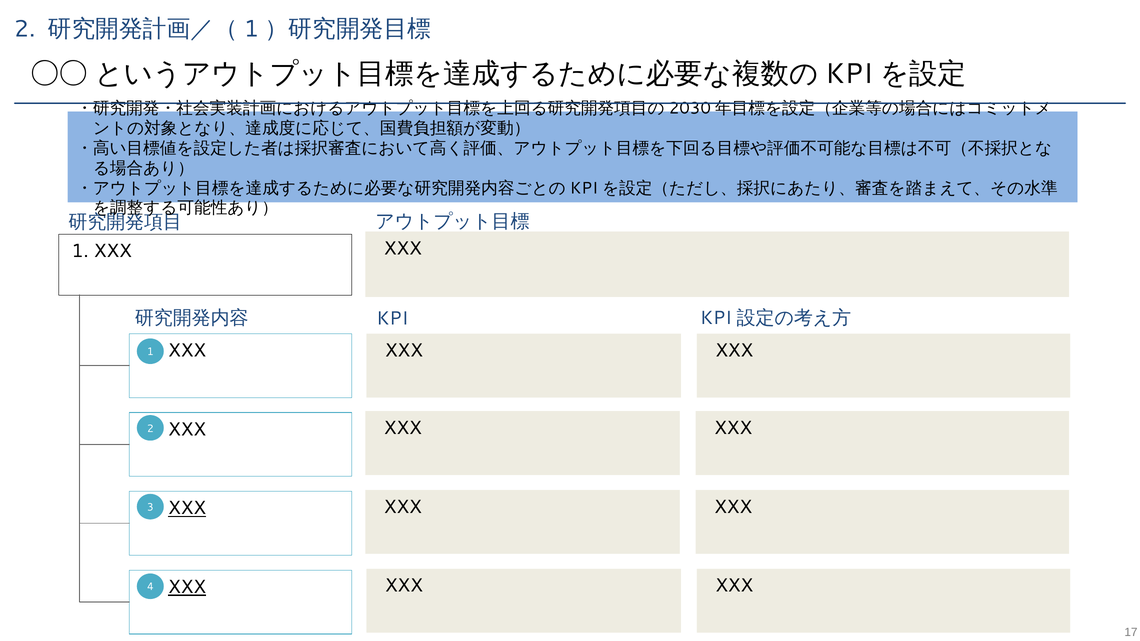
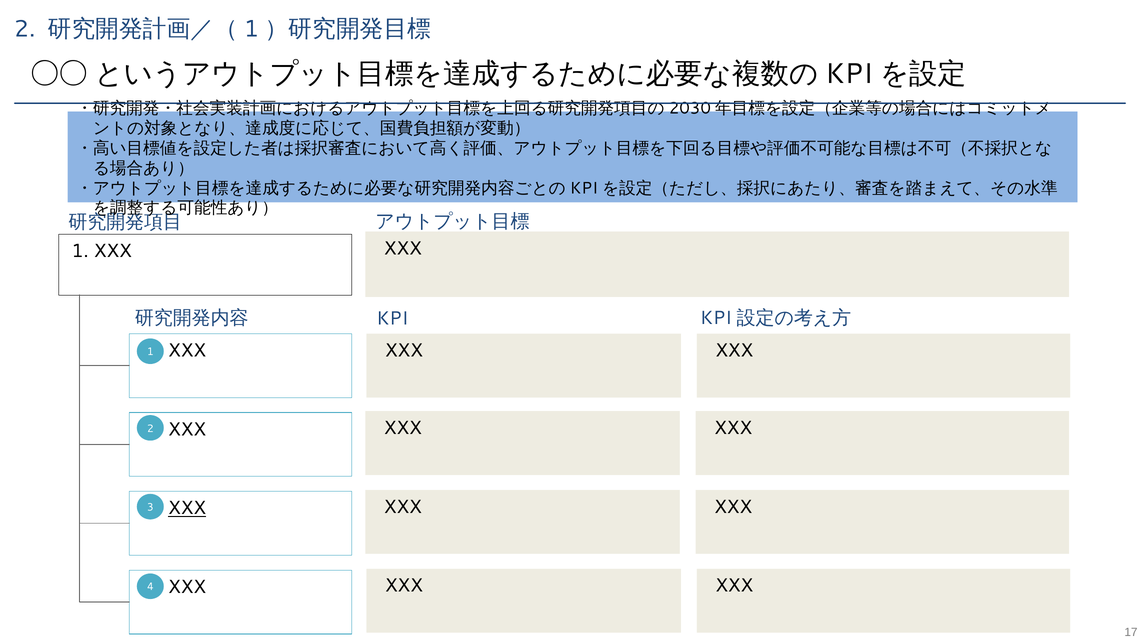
XXX at (187, 587) underline: present -> none
